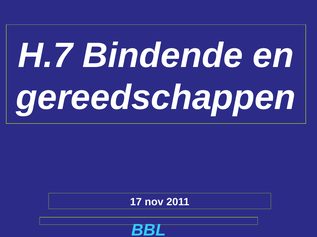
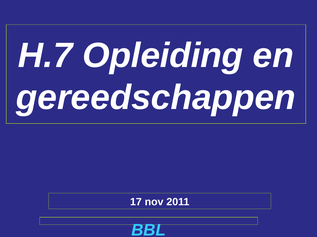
Bindende: Bindende -> Opleiding
